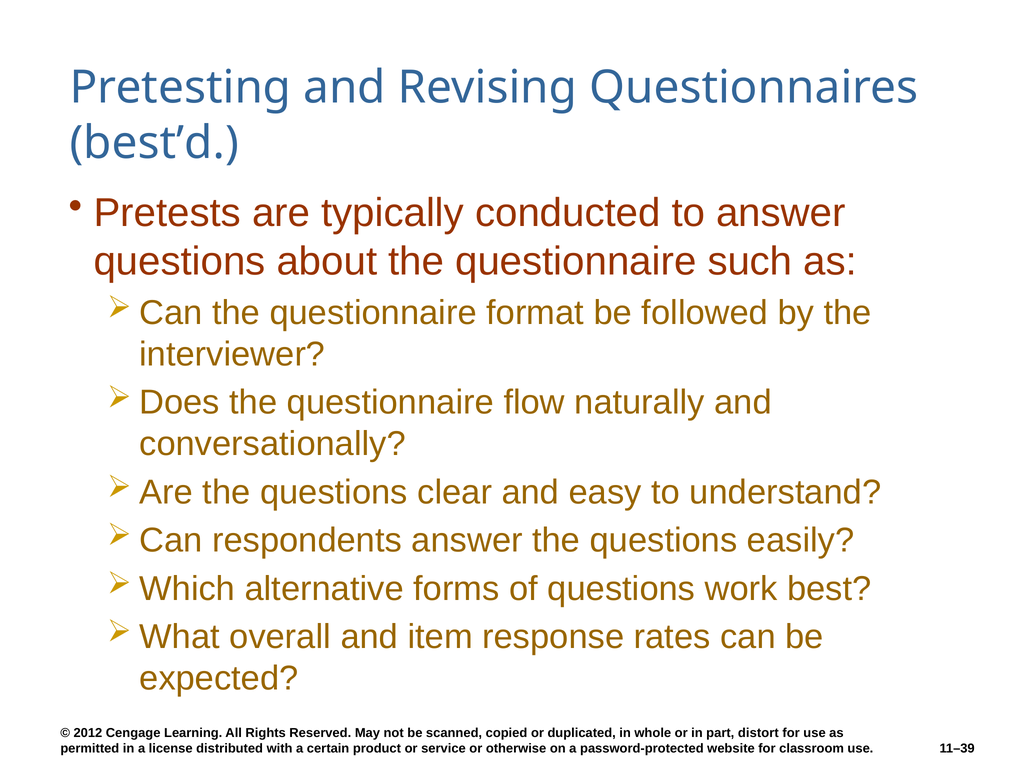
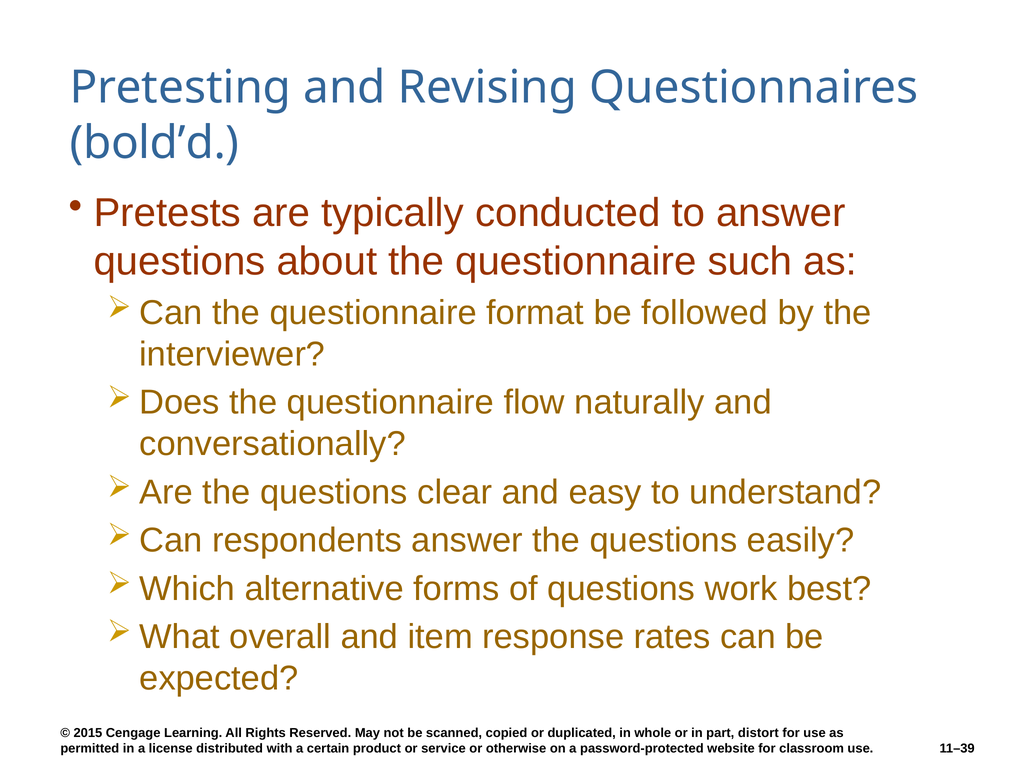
best’d: best’d -> bold’d
2012: 2012 -> 2015
